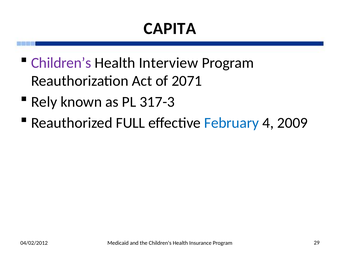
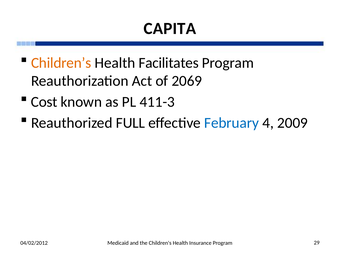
Children’s colour: purple -> orange
Interview: Interview -> Facilitates
2071: 2071 -> 2069
Rely: Rely -> Cost
317-3: 317-3 -> 411-3
